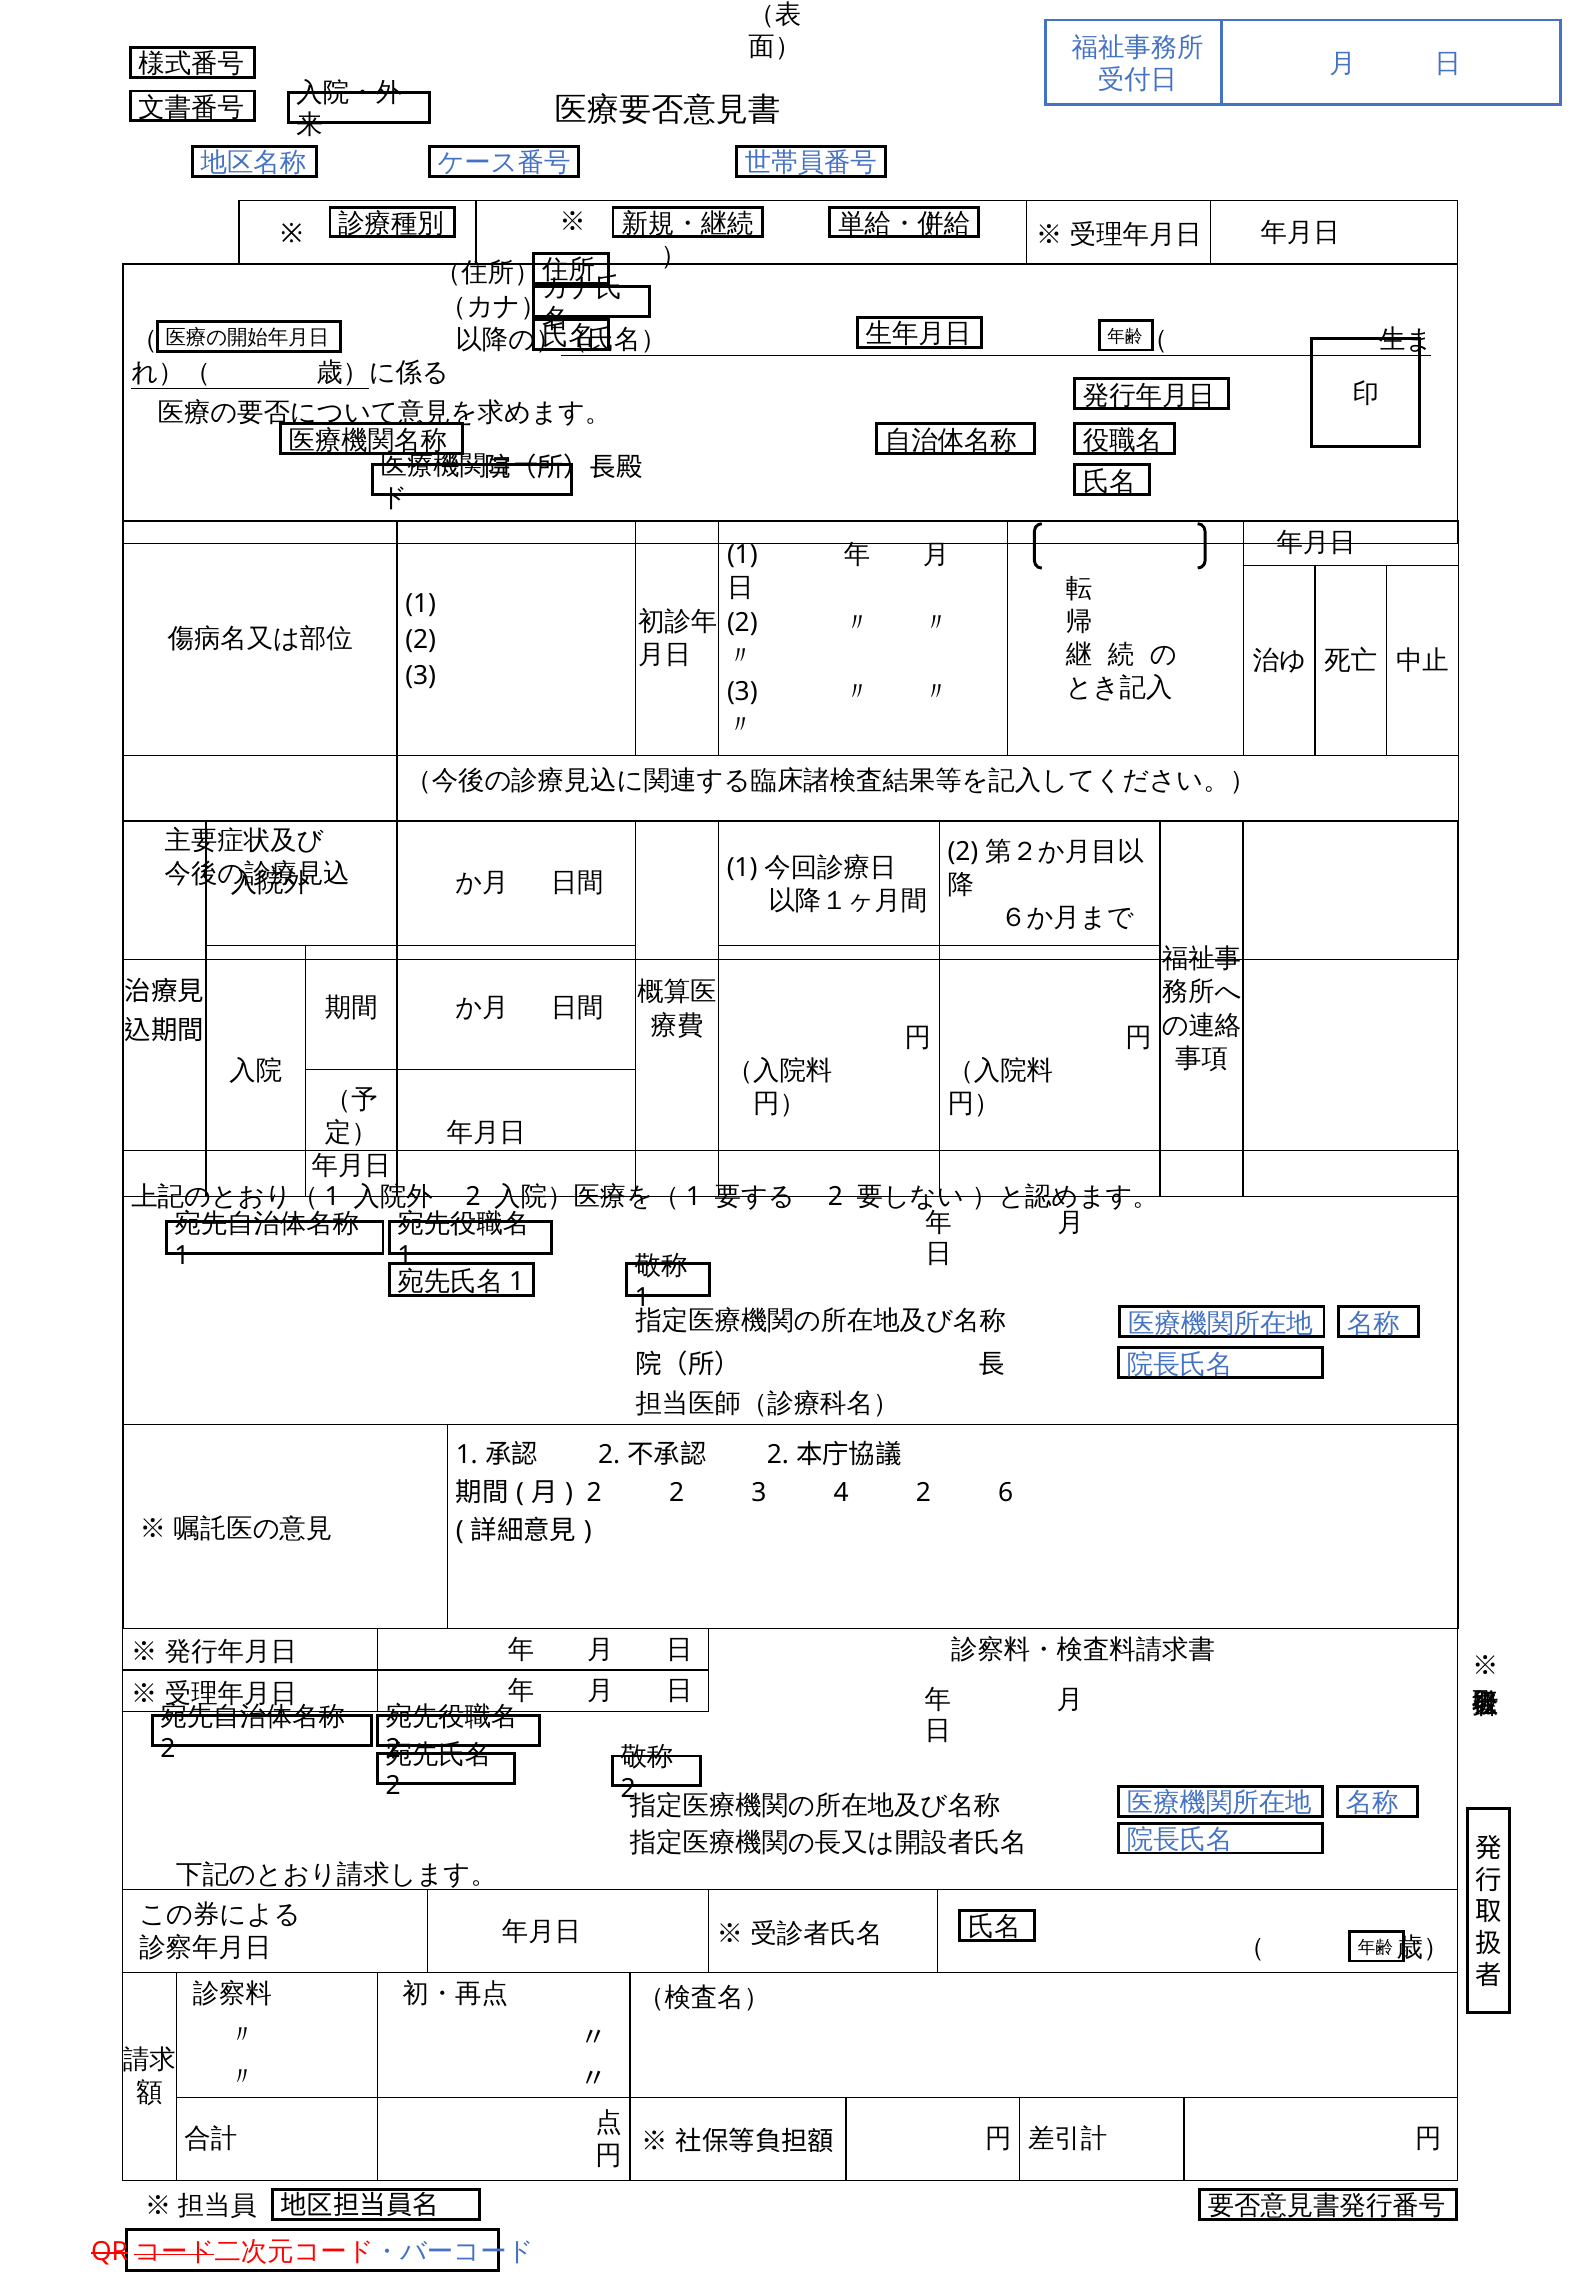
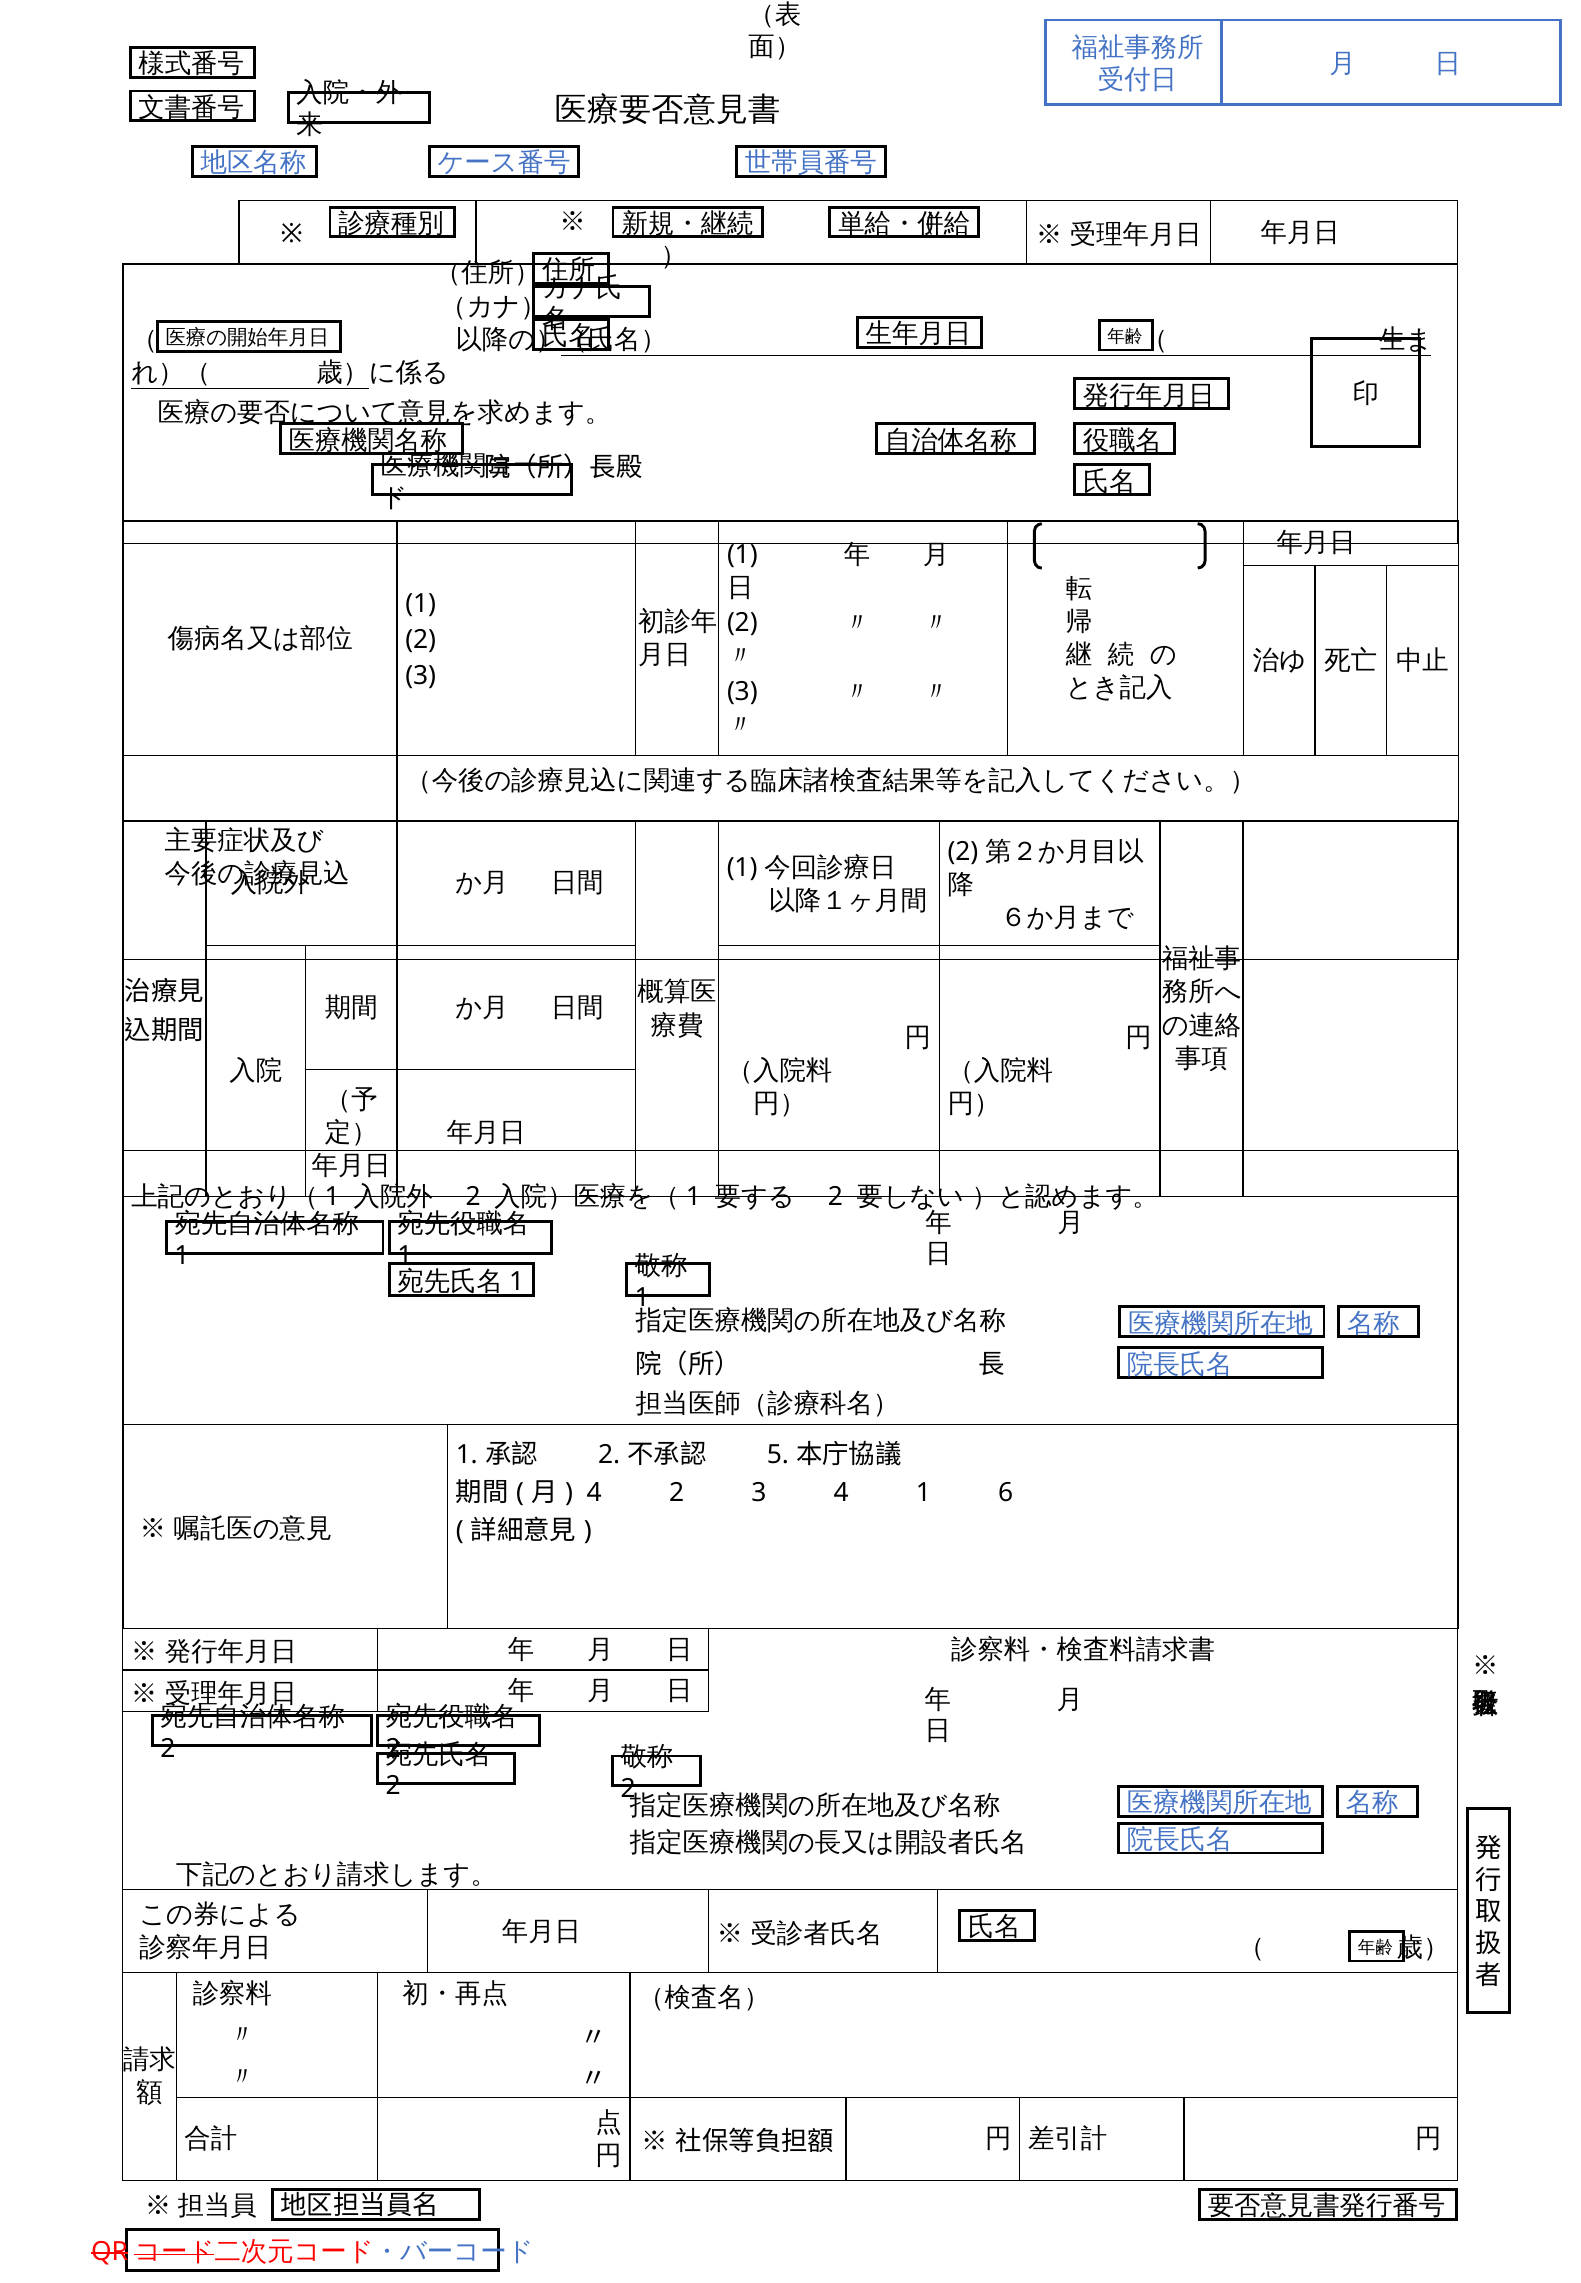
2 at (778, 1455): 2 -> 5
2 at (594, 1493): 2 -> 4
4 2: 2 -> 1
